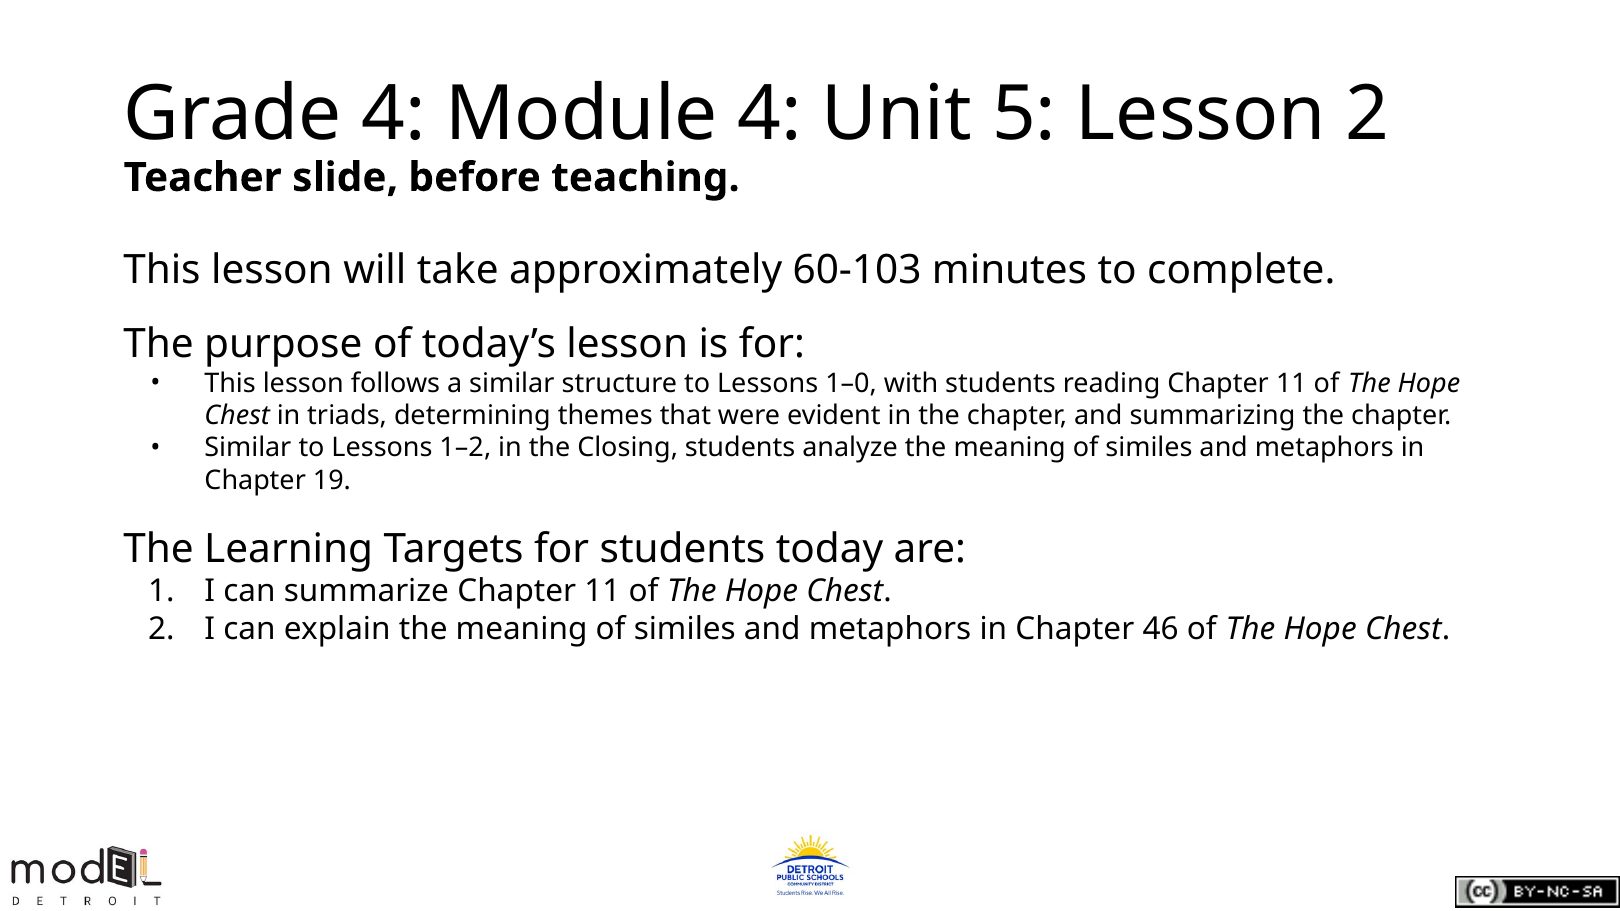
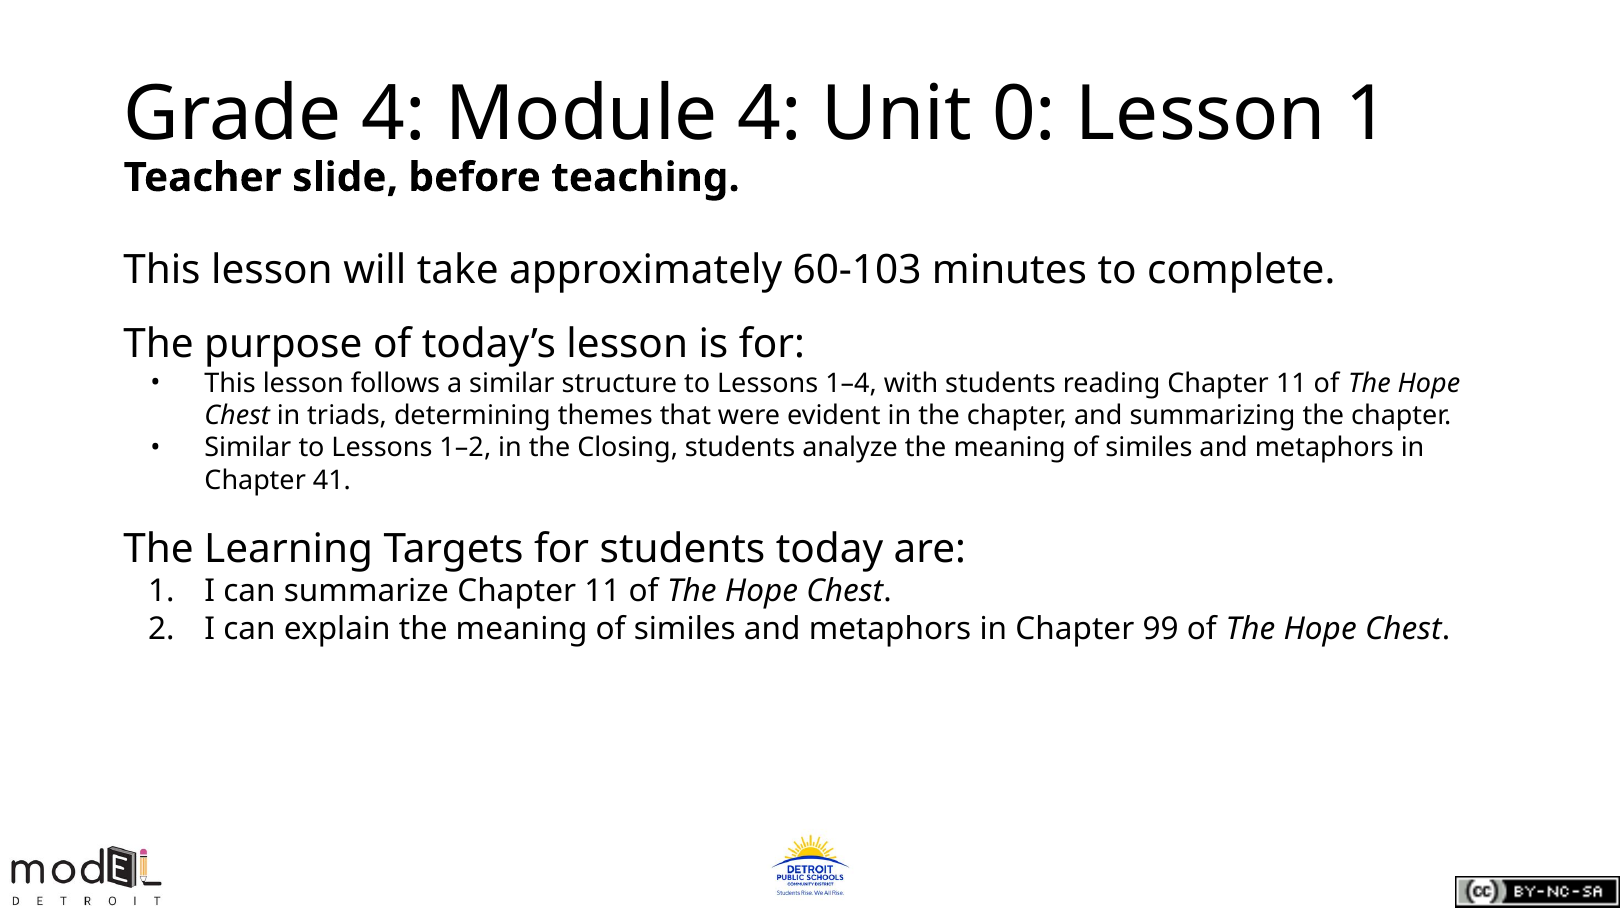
5: 5 -> 0
Lesson 2: 2 -> 1
1–0: 1–0 -> 1–4
19: 19 -> 41
46: 46 -> 99
